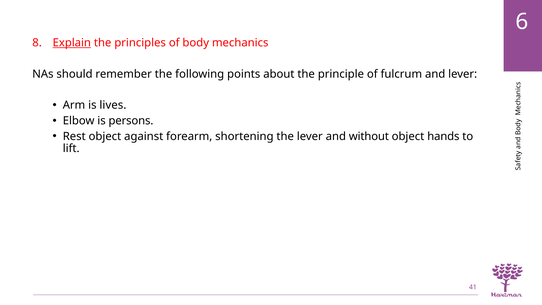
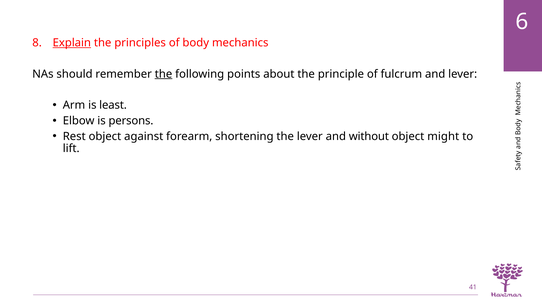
the at (164, 74) underline: none -> present
lives: lives -> least
hands: hands -> might
